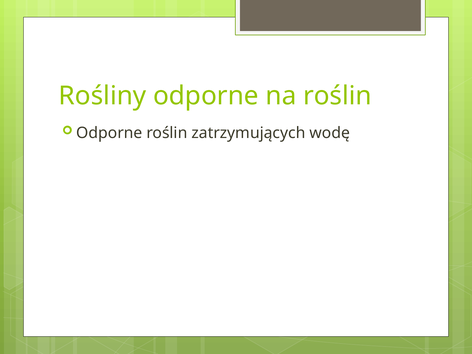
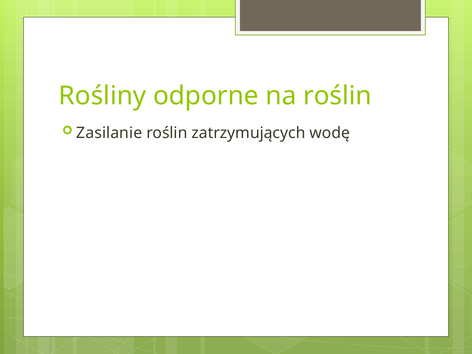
Odporne at (109, 133): Odporne -> Zasilanie
